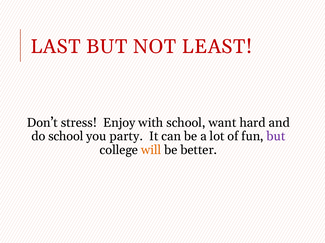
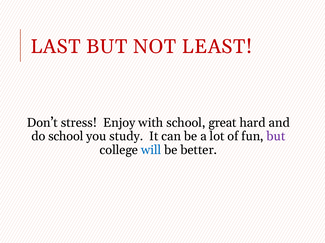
want: want -> great
party: party -> study
will colour: orange -> blue
